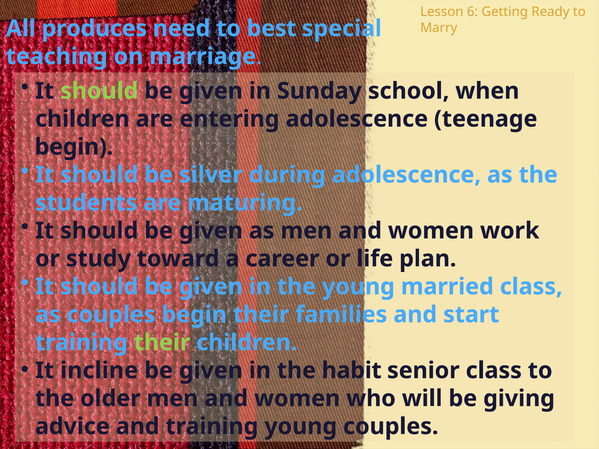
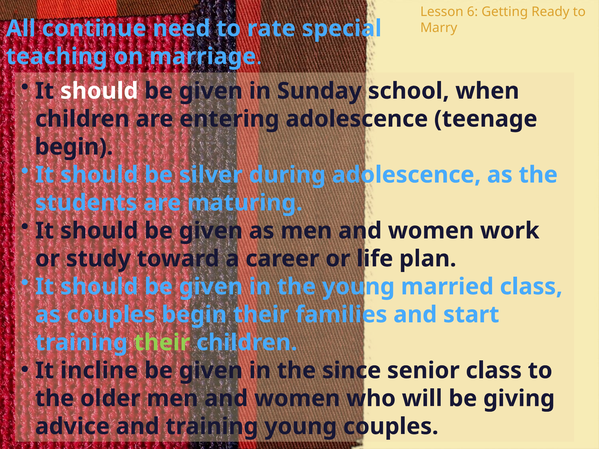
produces: produces -> continue
best: best -> rate
should at (99, 91) colour: light green -> white
habit: habit -> since
